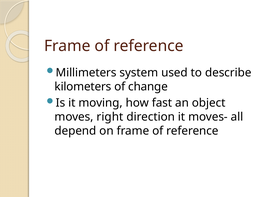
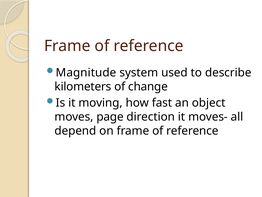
Millimeters: Millimeters -> Magnitude
right: right -> page
